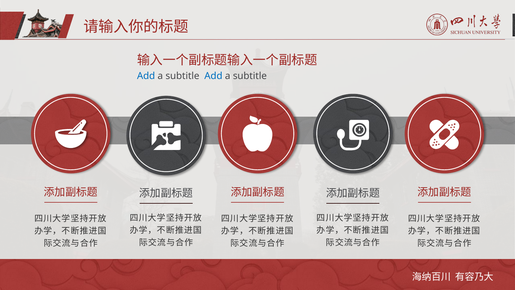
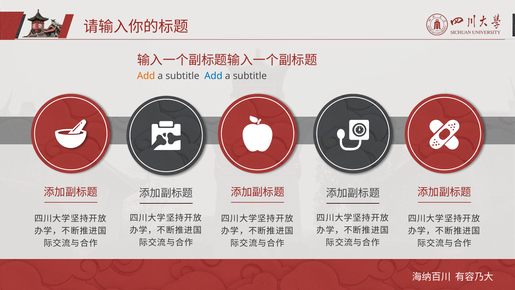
Add at (146, 76) colour: blue -> orange
